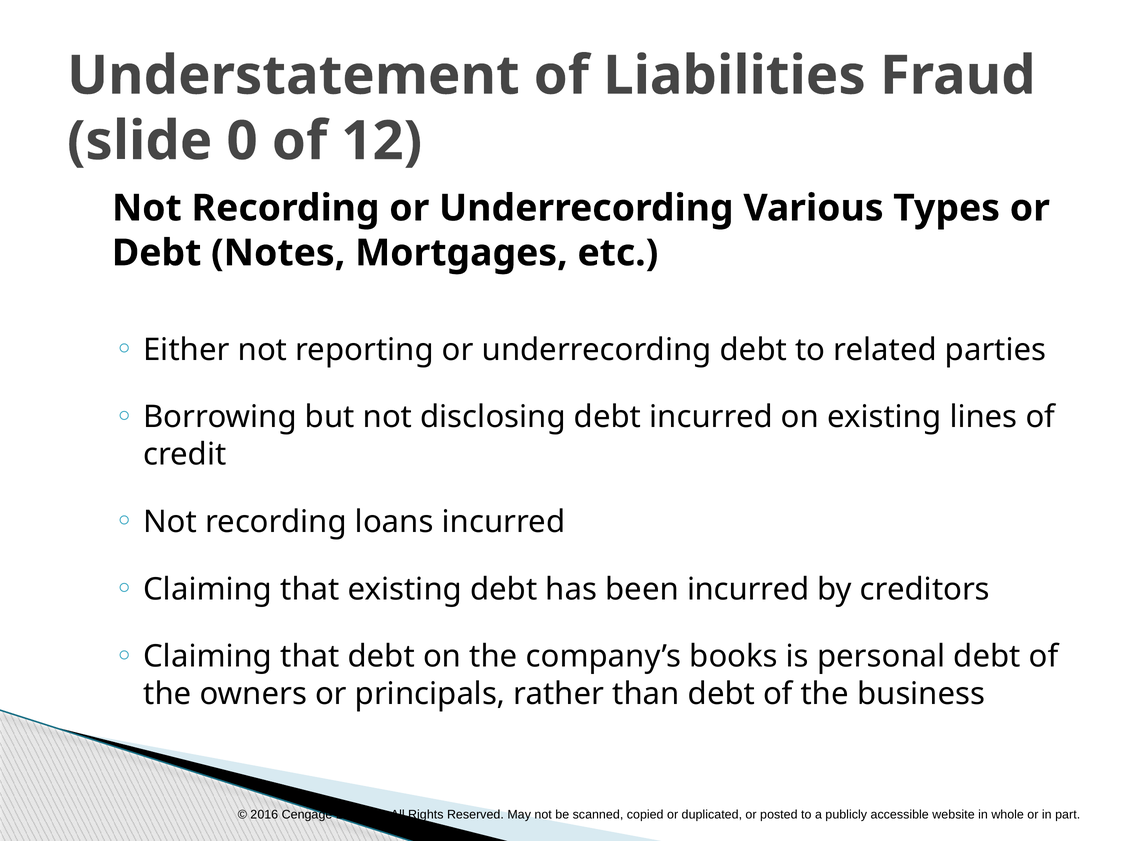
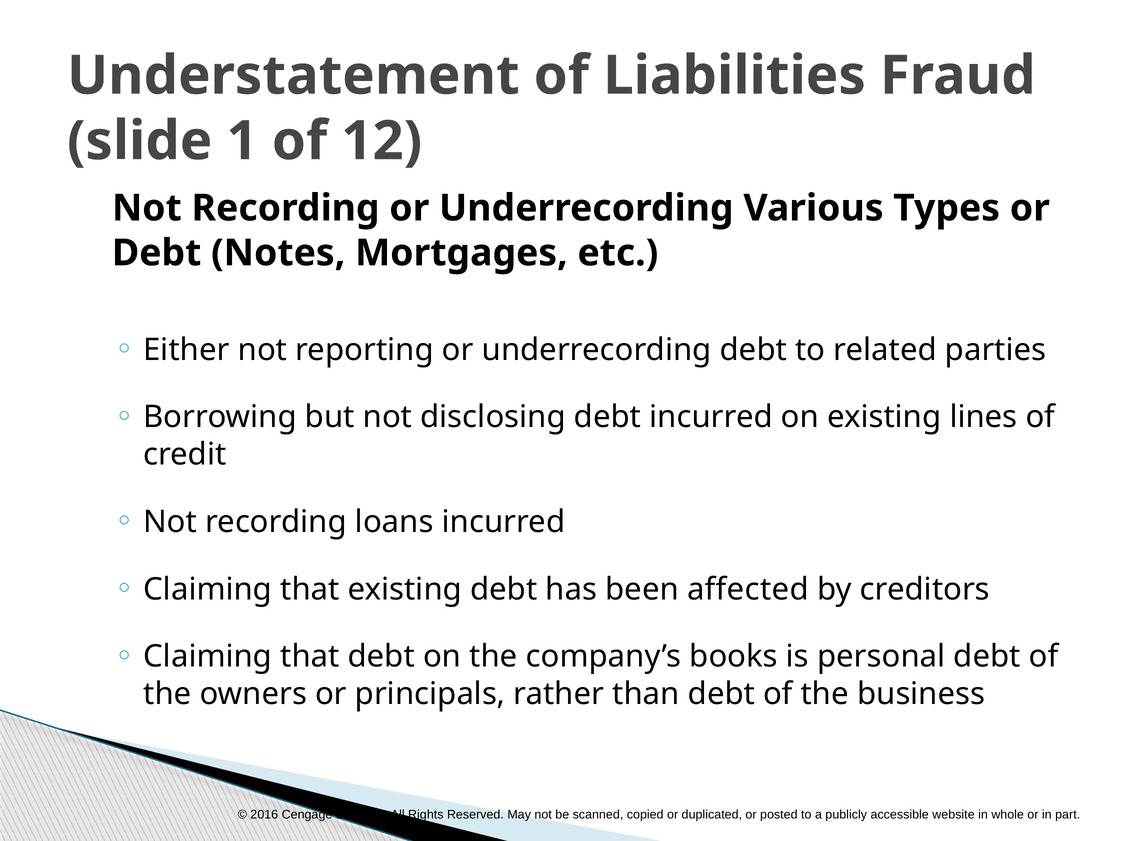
0: 0 -> 1
been incurred: incurred -> affected
